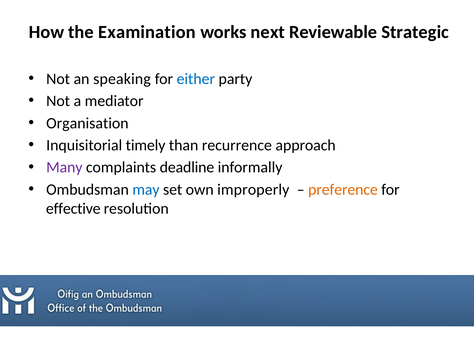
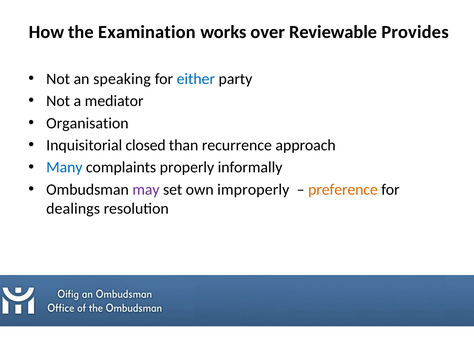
next: next -> over
Strategic: Strategic -> Provides
timely: timely -> closed
Many colour: purple -> blue
deadline: deadline -> properly
may colour: blue -> purple
effective: effective -> dealings
